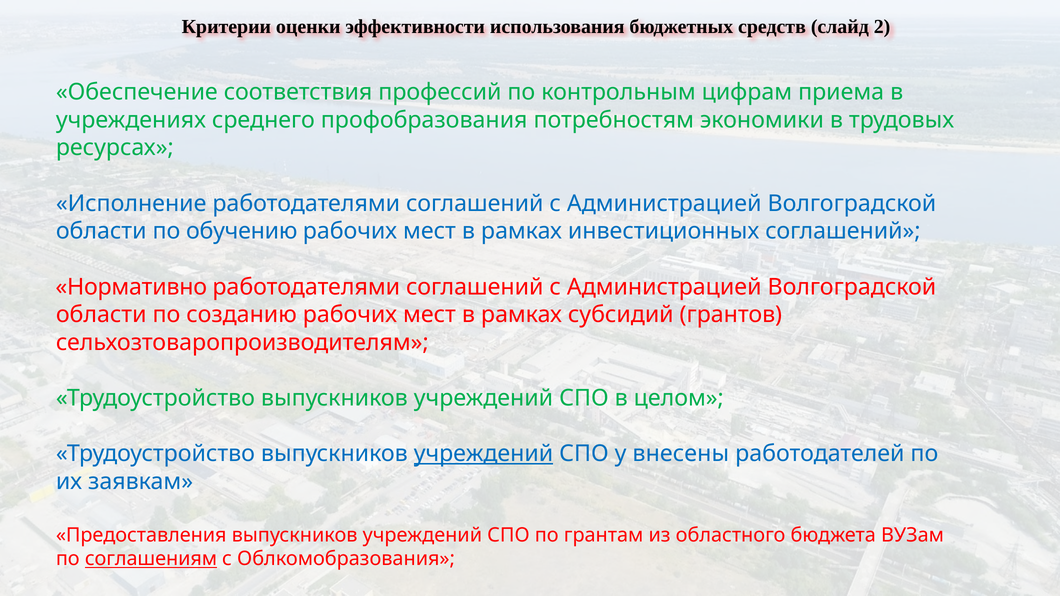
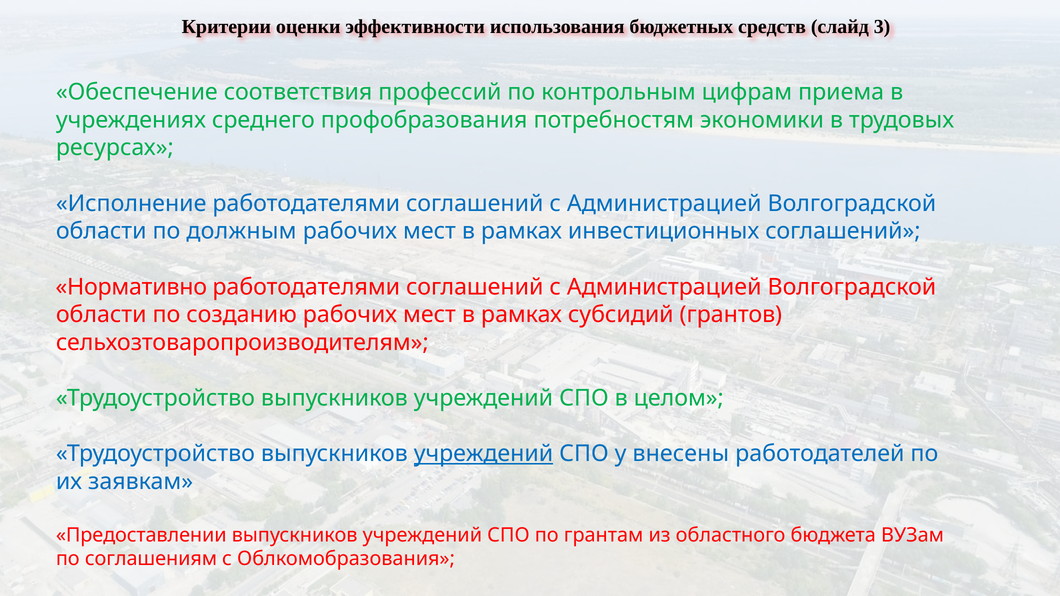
2: 2 -> 3
обучению: обучению -> должным
Предоставления: Предоставления -> Предоставлении
соглашениям underline: present -> none
